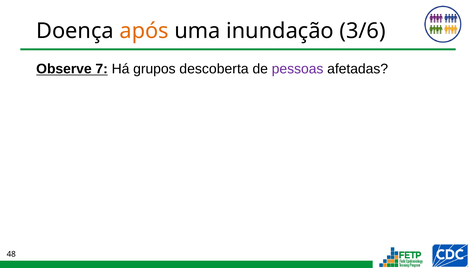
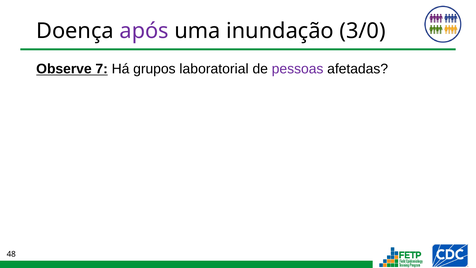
após colour: orange -> purple
3/6: 3/6 -> 3/0
descoberta: descoberta -> laboratorial
